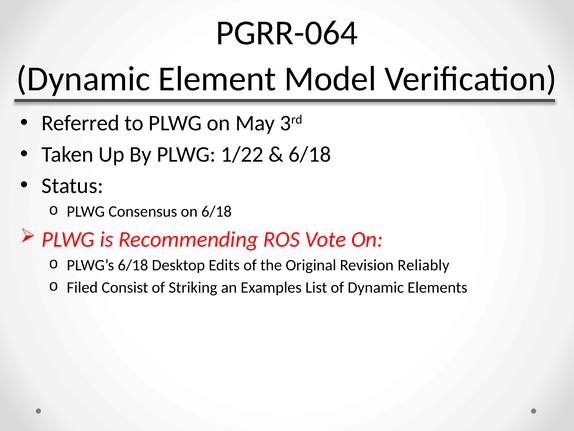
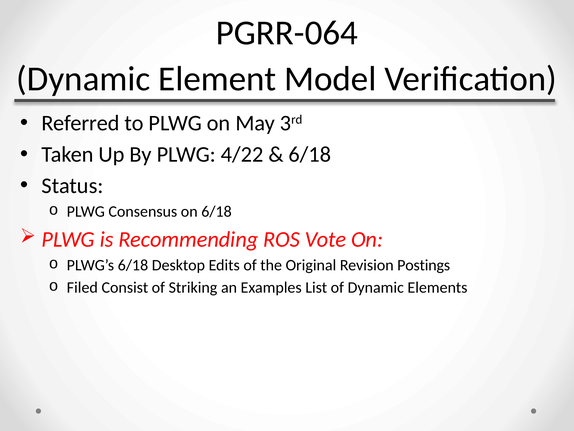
1/22: 1/22 -> 4/22
Reliably: Reliably -> Postings
